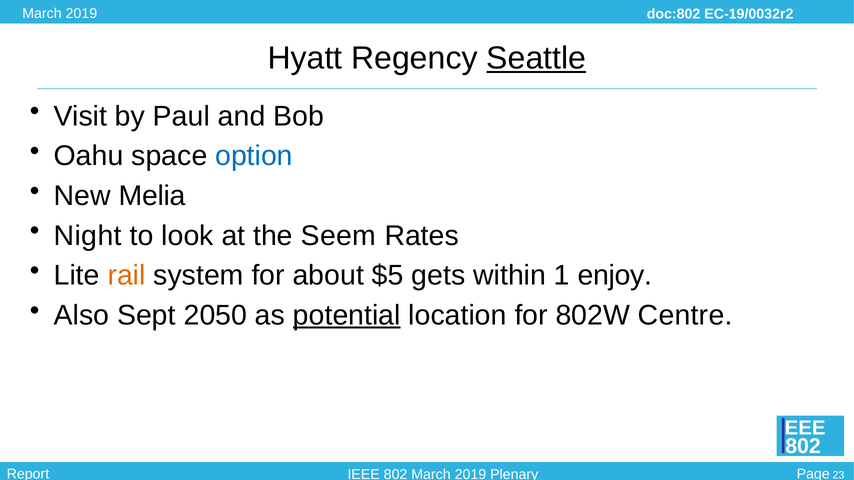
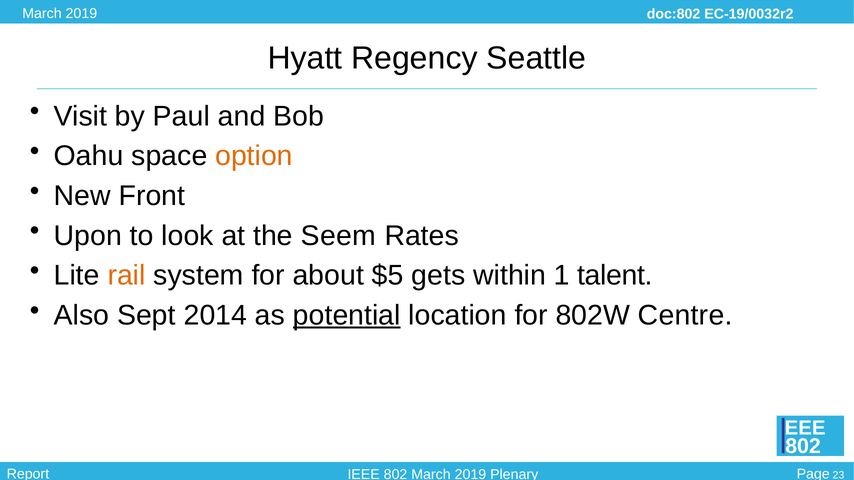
Seattle underline: present -> none
option colour: blue -> orange
Melia: Melia -> Front
Night: Night -> Upon
enjoy: enjoy -> talent
2050: 2050 -> 2014
